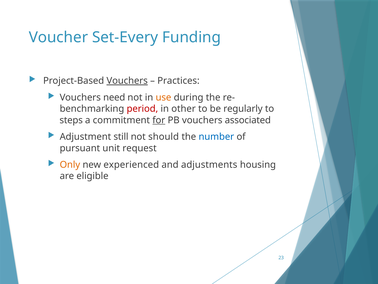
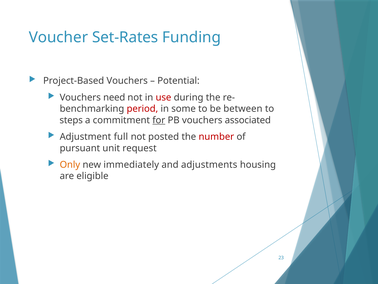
Set-Every: Set-Every -> Set-Rates
Vouchers at (127, 81) underline: present -> none
Practices: Practices -> Potential
use colour: orange -> red
other: other -> some
regularly: regularly -> between
still: still -> full
should: should -> posted
number colour: blue -> red
experienced: experienced -> immediately
